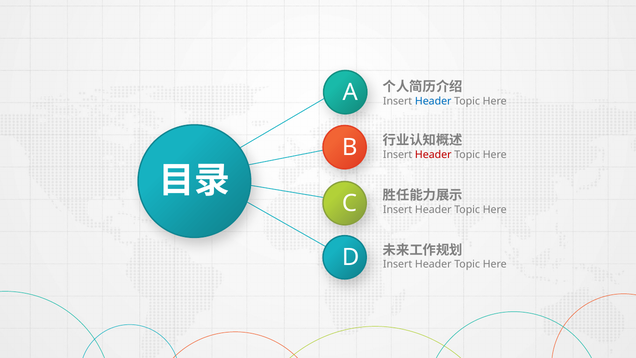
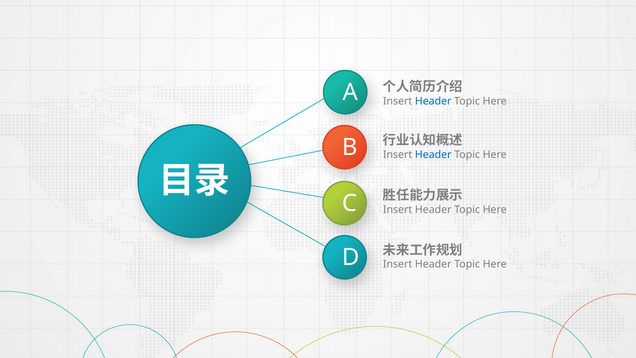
Header at (433, 154) colour: red -> blue
